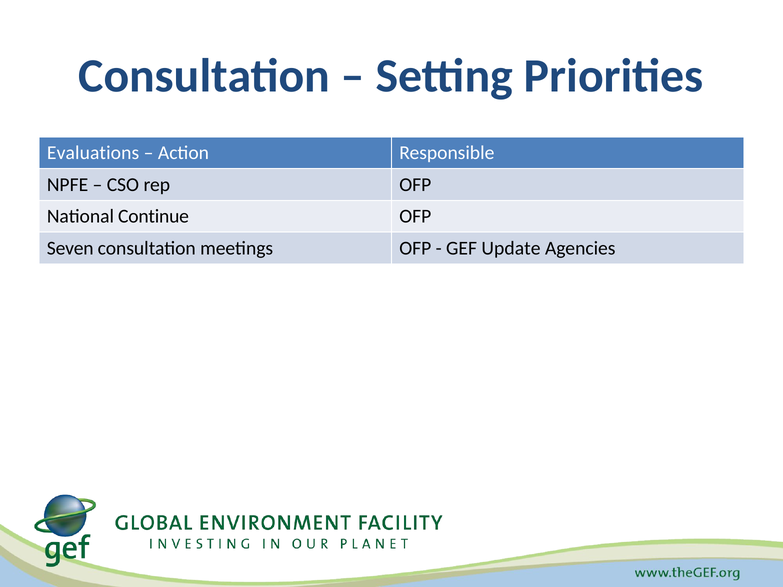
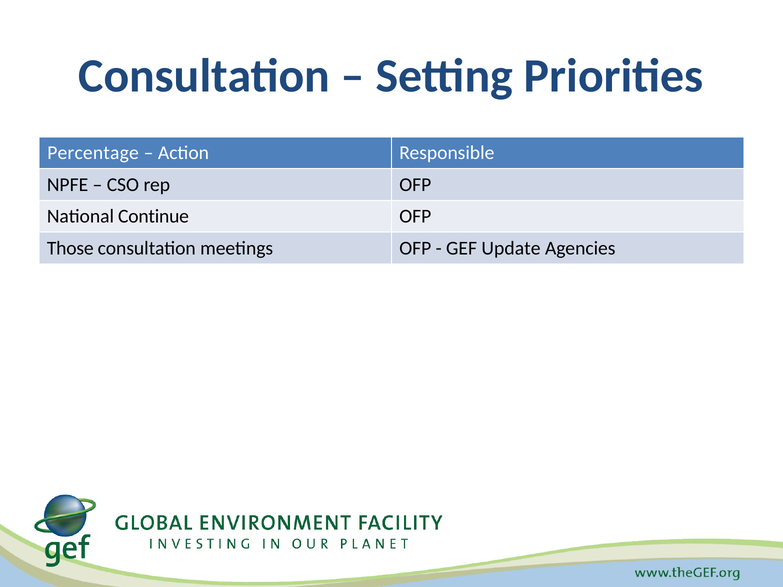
Evaluations: Evaluations -> Percentage
Seven: Seven -> Those
